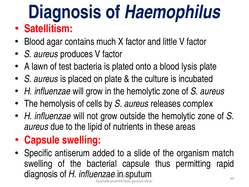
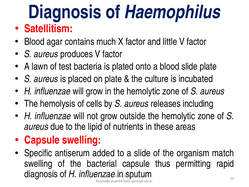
blood lysis: lysis -> slide
complex: complex -> including
